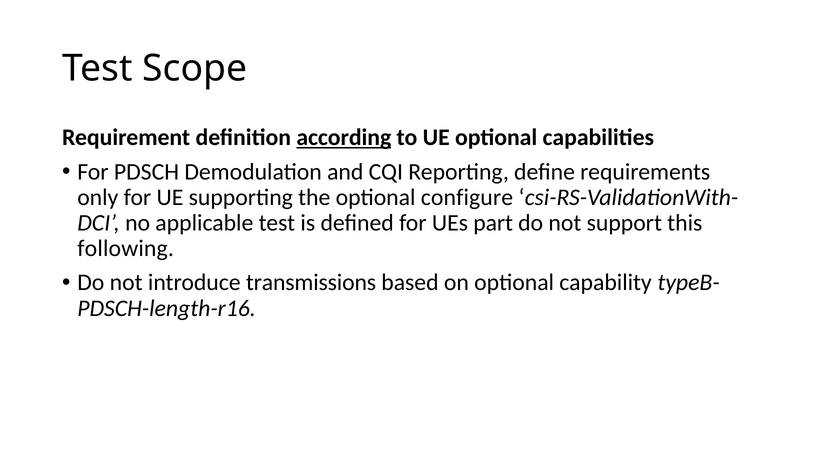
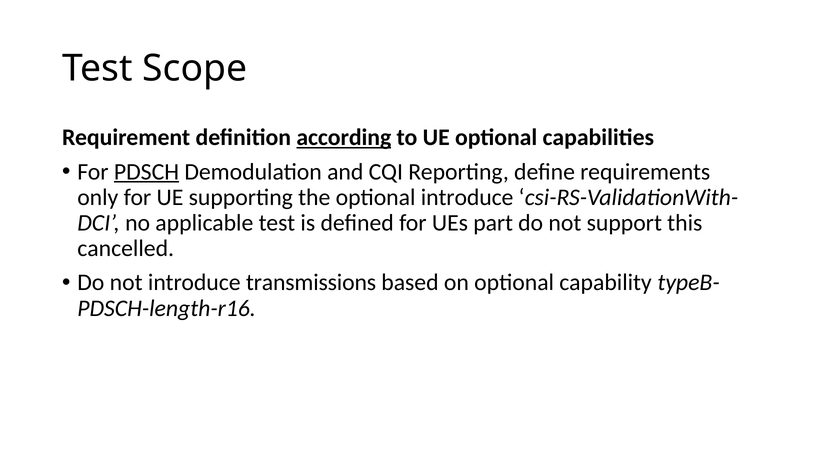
PDSCH underline: none -> present
optional configure: configure -> introduce
following: following -> cancelled
